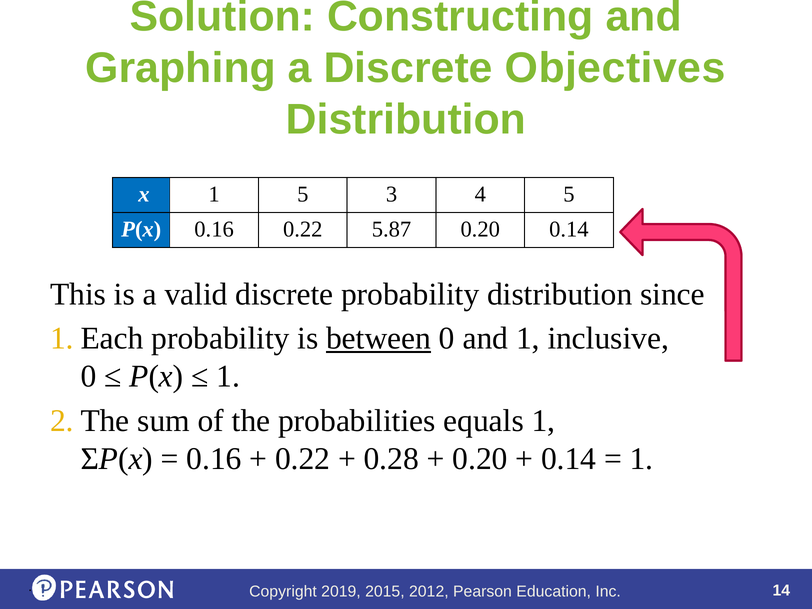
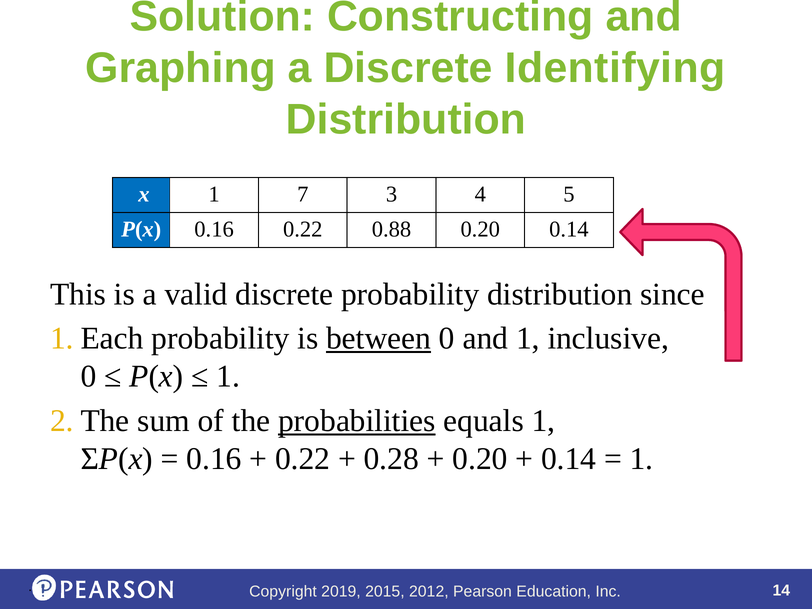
Objectives: Objectives -> Identifying
1 5: 5 -> 7
5.87: 5.87 -> 0.88
probabilities underline: none -> present
